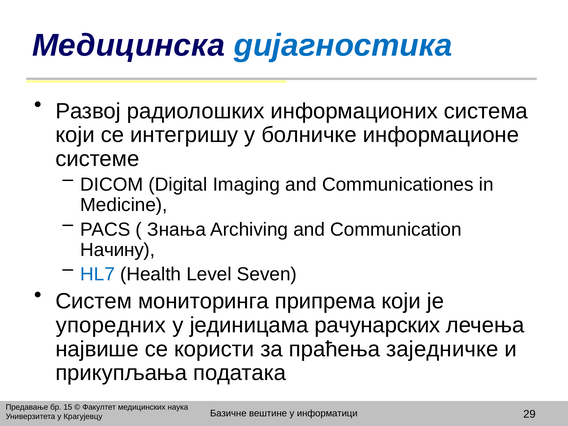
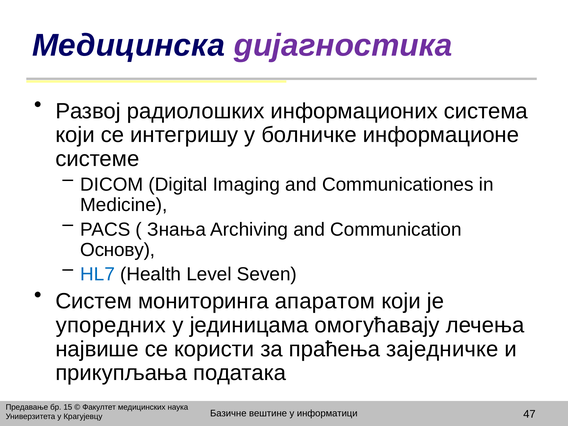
дијагностика colour: blue -> purple
Начину: Начину -> Основу
припрема: припрема -> апаратом
рачунарских: рачунарских -> омогућавају
29: 29 -> 47
